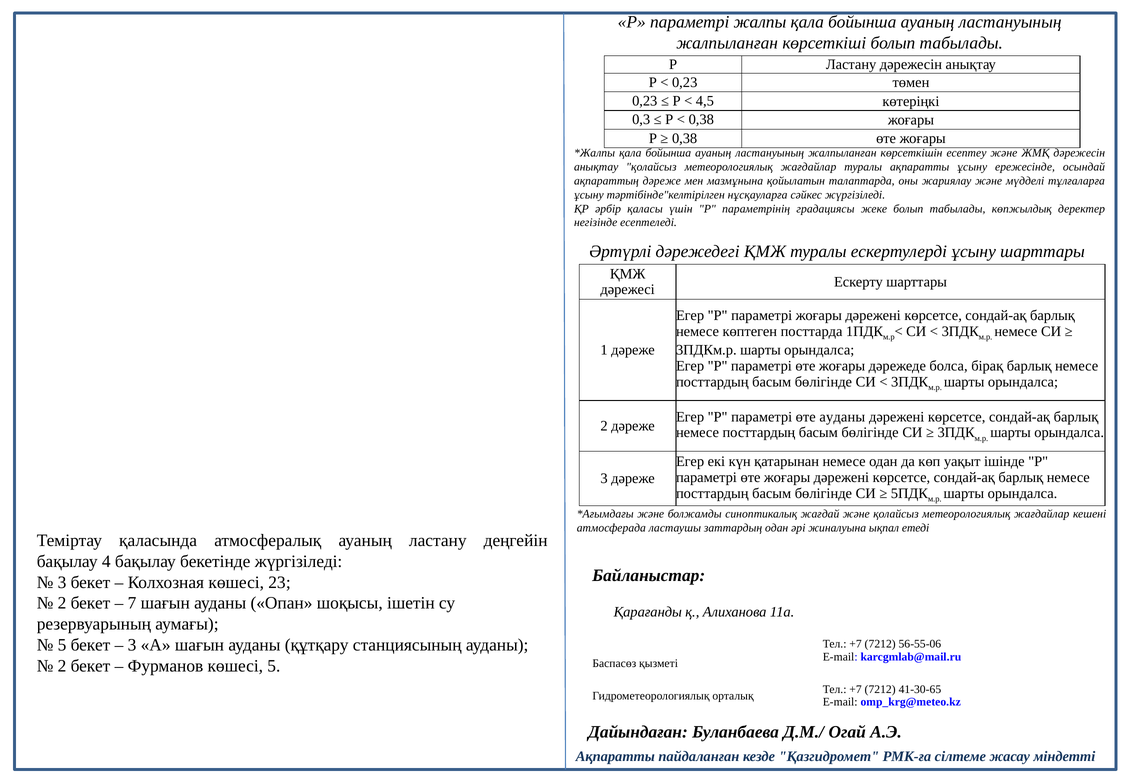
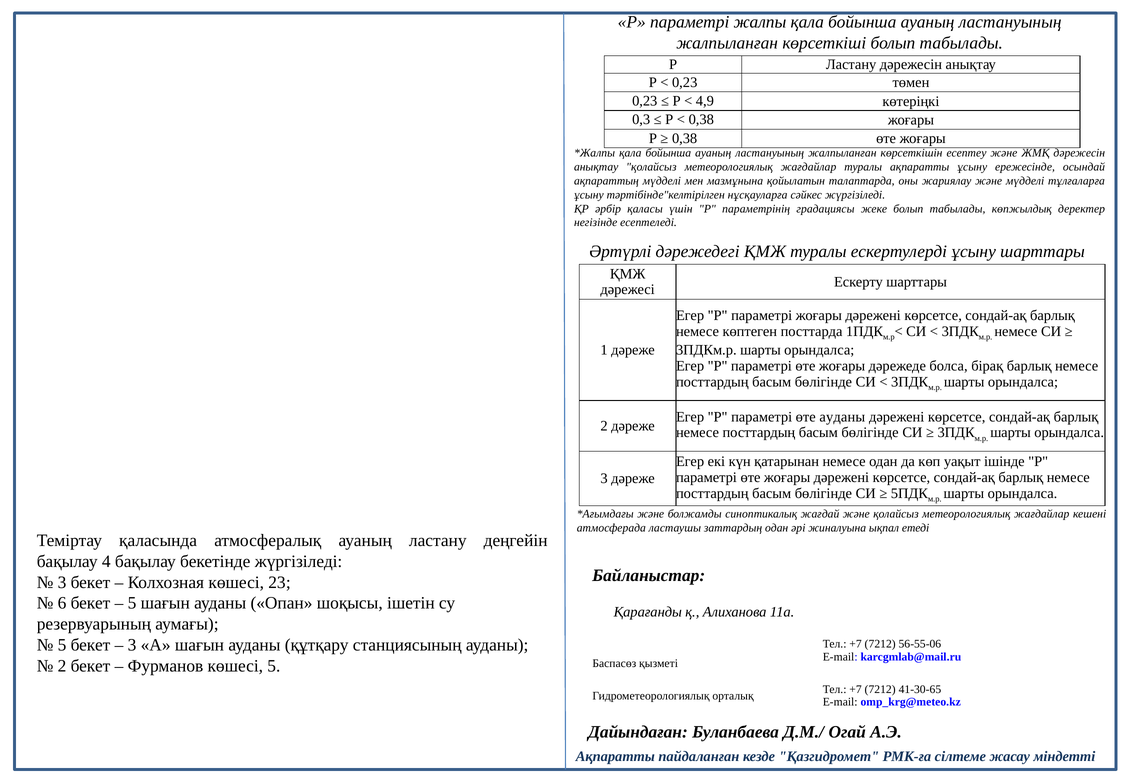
4,5: 4,5 -> 4,9
ақпараттың дәреже: дәреже -> мүдделі
2 at (62, 603): 2 -> 6
7 at (132, 603): 7 -> 5
